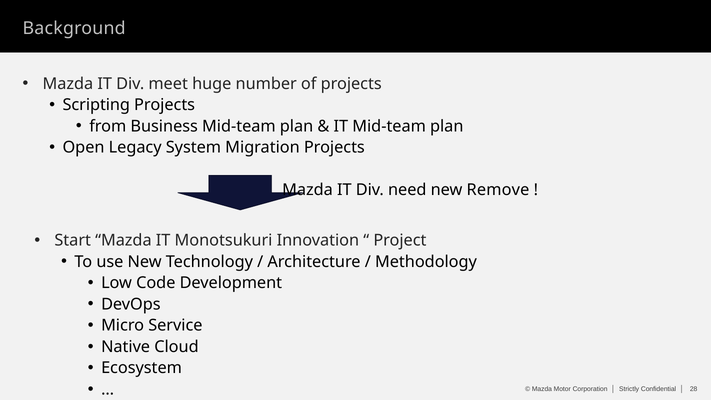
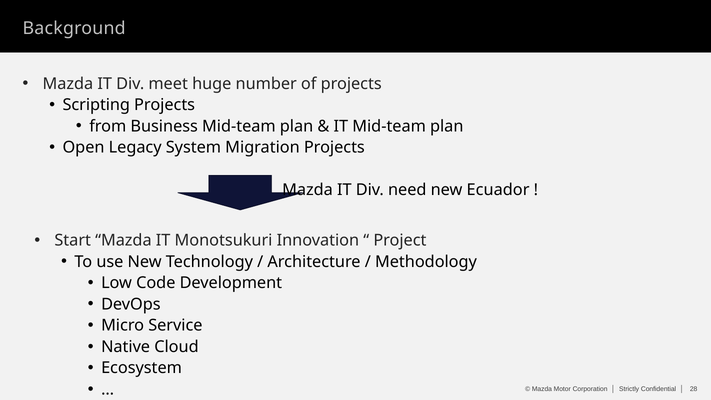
Remove: Remove -> Ecuador
